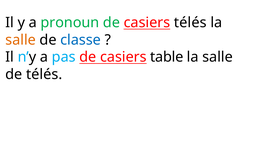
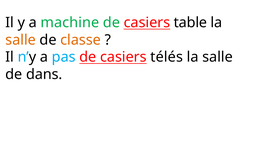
pronoun: pronoun -> machine
casiers télés: télés -> table
classe colour: blue -> orange
table: table -> télés
de télés: télés -> dans
